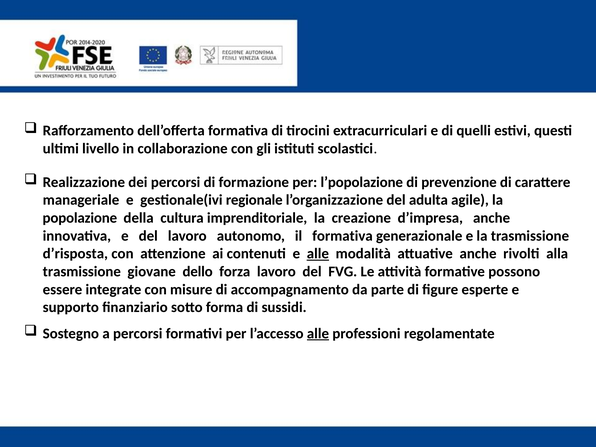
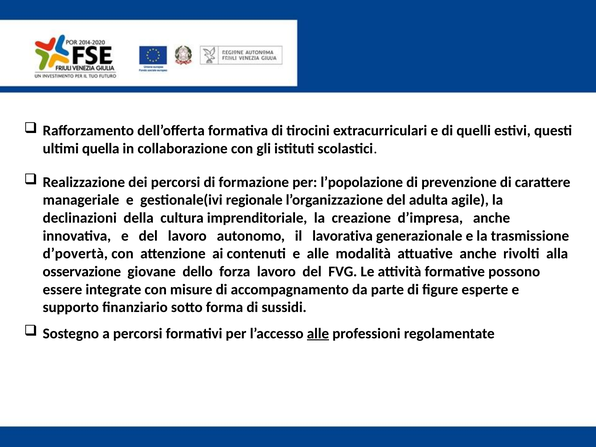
livello: livello -> quella
popolazione: popolazione -> declinazioni
il formativa: formativa -> lavorativa
d’risposta: d’risposta -> d’povertà
alle at (318, 254) underline: present -> none
trasmissione at (82, 272): trasmissione -> osservazione
